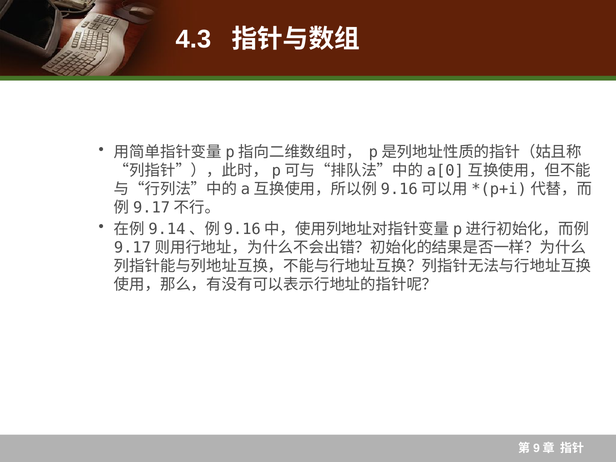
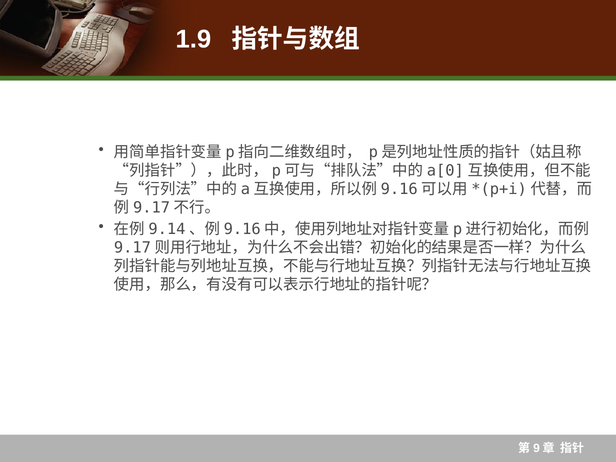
4.3: 4.3 -> 1.9
